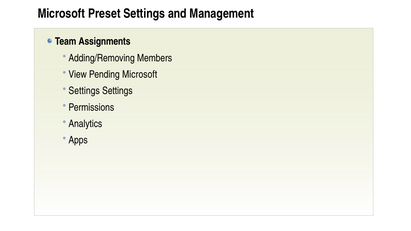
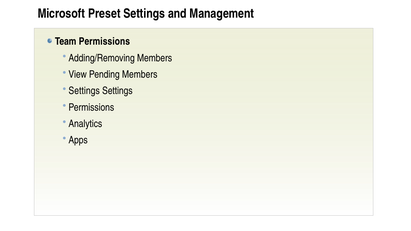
Team Assignments: Assignments -> Permissions
Pending Microsoft: Microsoft -> Members
